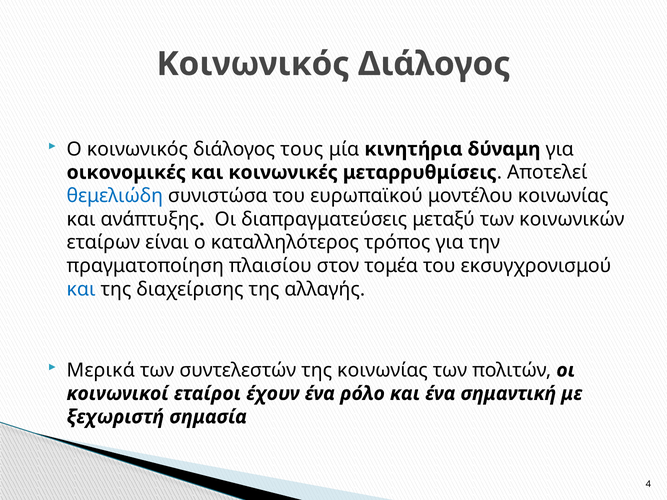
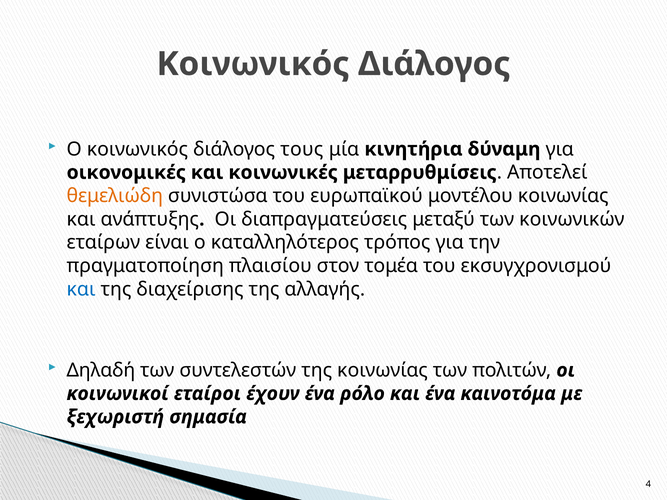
θεμελιώδη colour: blue -> orange
Μερικά: Μερικά -> Δηλαδή
σημαντική: σημαντική -> καινοτόμα
